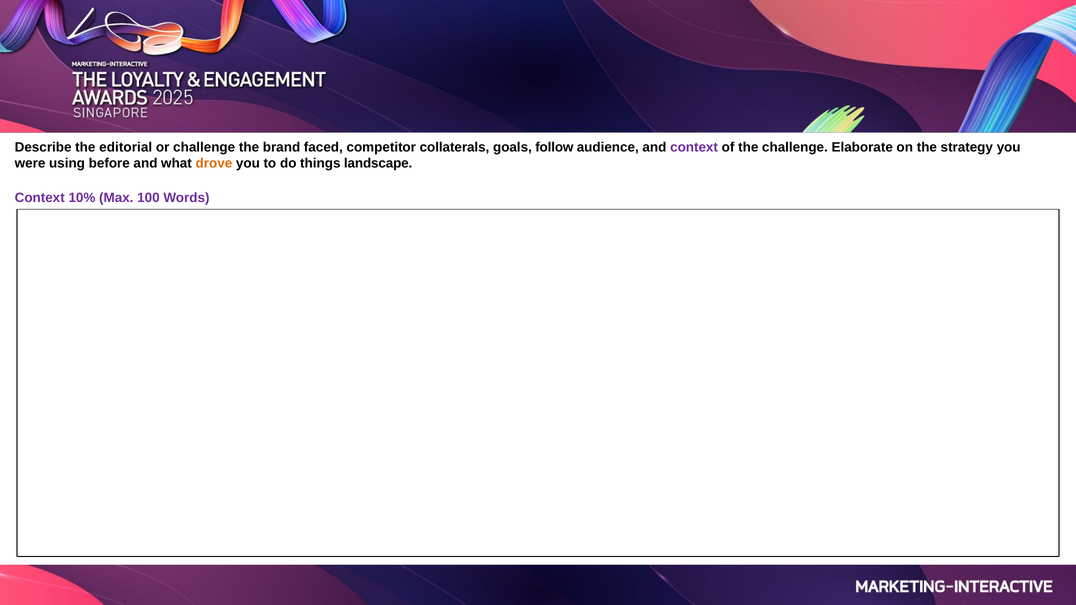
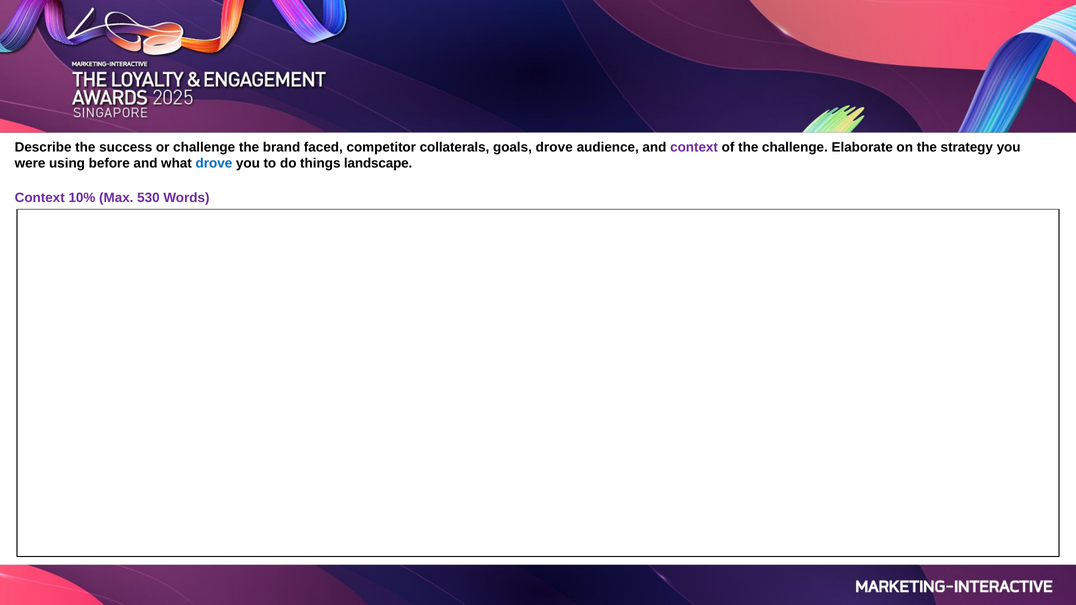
editorial: editorial -> success
goals follow: follow -> drove
drove at (214, 164) colour: orange -> blue
100: 100 -> 530
